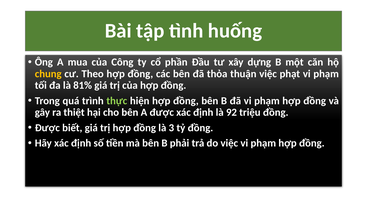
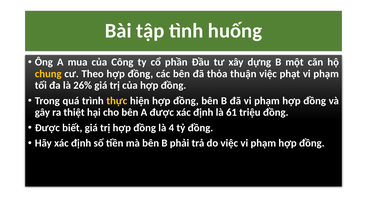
81%: 81% -> 26%
thực colour: light green -> yellow
92: 92 -> 61
3: 3 -> 4
